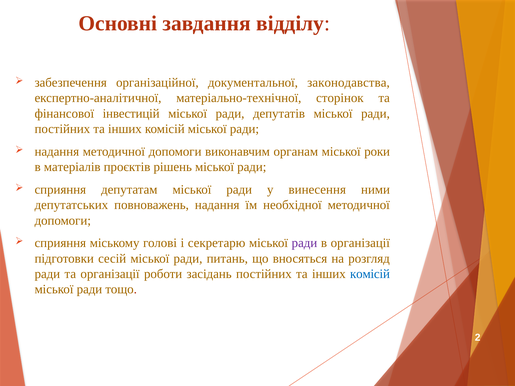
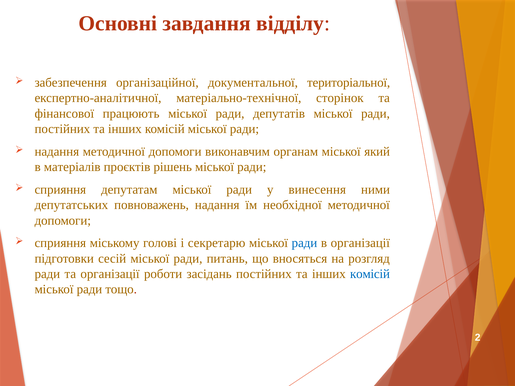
законодавства: законодавства -> територіальної
інвестицій: інвестицій -> працюють
роки: роки -> який
ради at (304, 243) colour: purple -> blue
